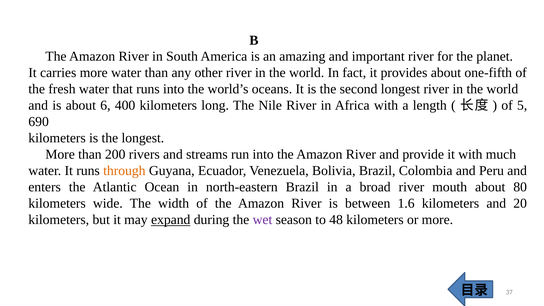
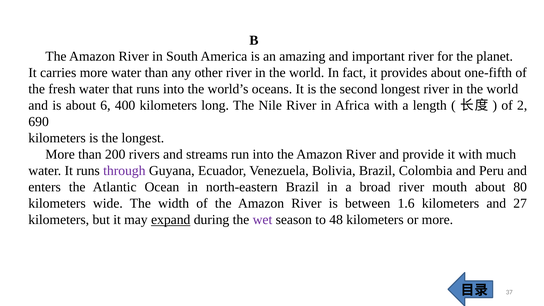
5: 5 -> 2
through colour: orange -> purple
20: 20 -> 27
